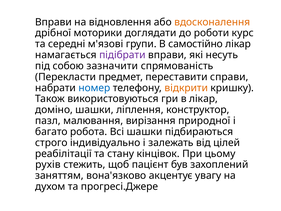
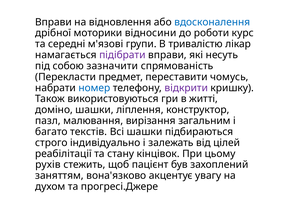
вдосконалення colour: orange -> blue
доглядати: доглядати -> відносини
самостійно: самостійно -> тривалістю
справи: справи -> чомусь
відкрити colour: orange -> purple
в лікар: лікар -> житті
природної: природної -> загальним
робота: робота -> текстів
